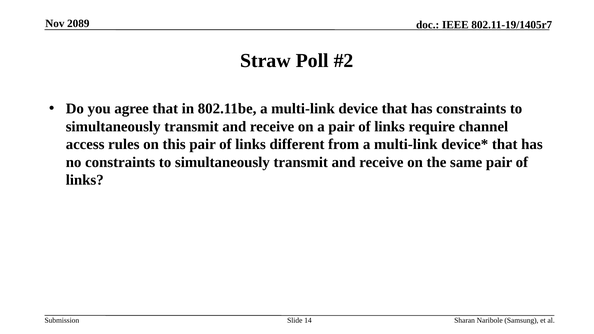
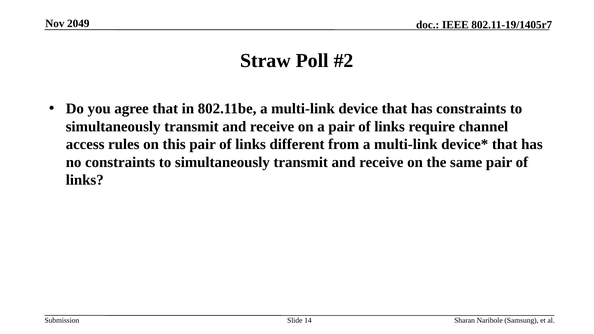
2089: 2089 -> 2049
